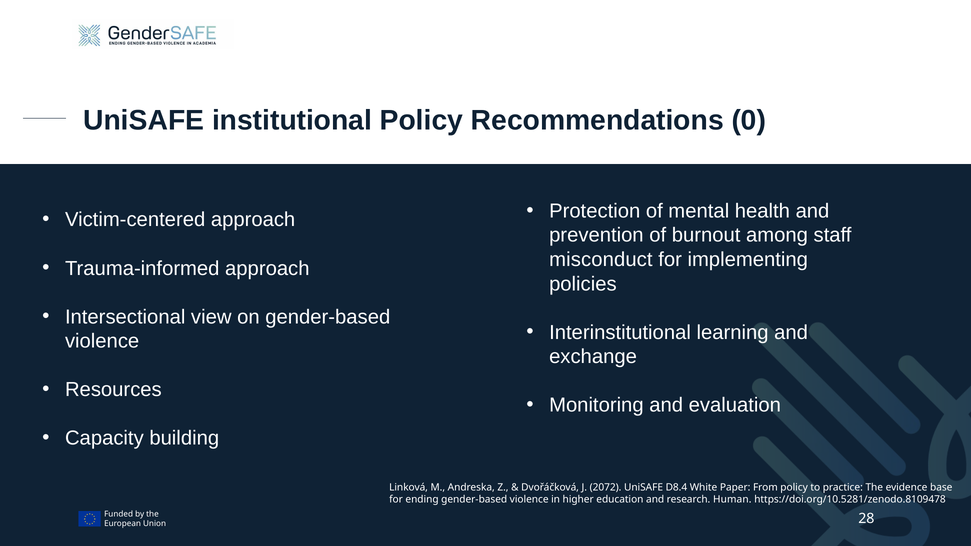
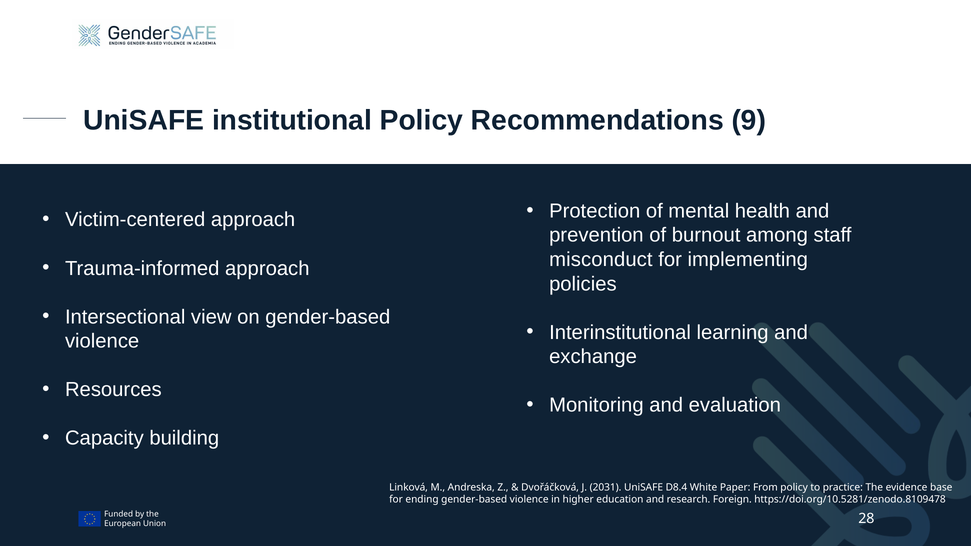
0: 0 -> 9
2072: 2072 -> 2031
Human: Human -> Foreign
